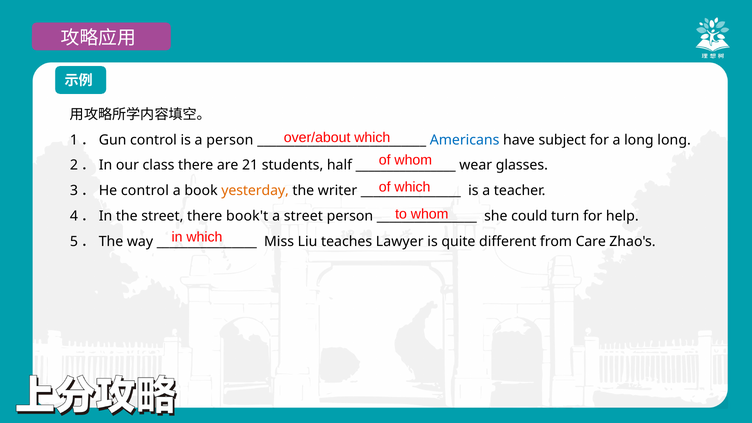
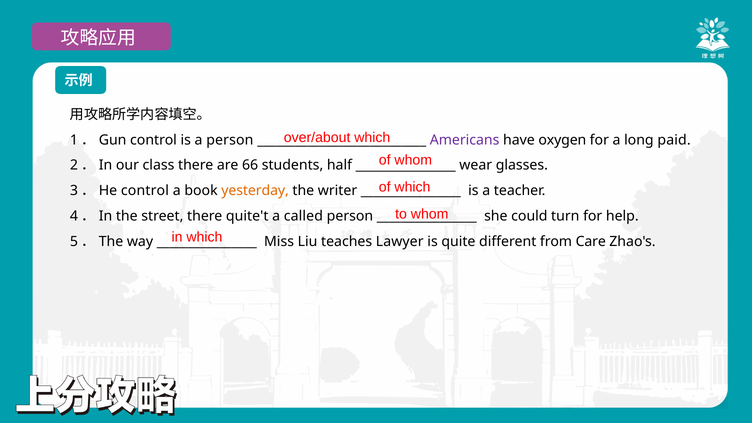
Americans colour: blue -> purple
subject: subject -> oxygen
long long: long -> paid
21: 21 -> 66
book't: book't -> quite't
a street: street -> called
